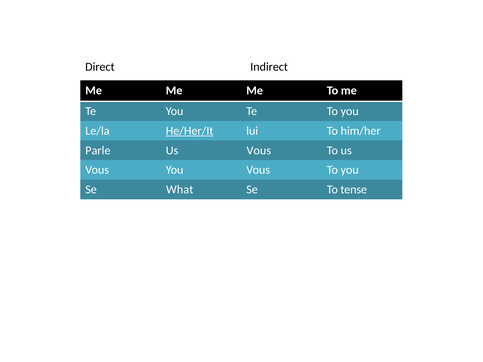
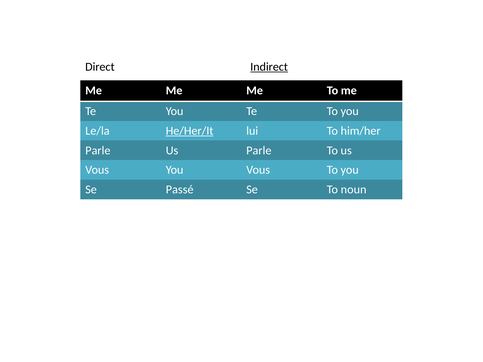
Indirect underline: none -> present
Vous at (259, 151): Vous -> Parle
What: What -> Passé
tense: tense -> noun
